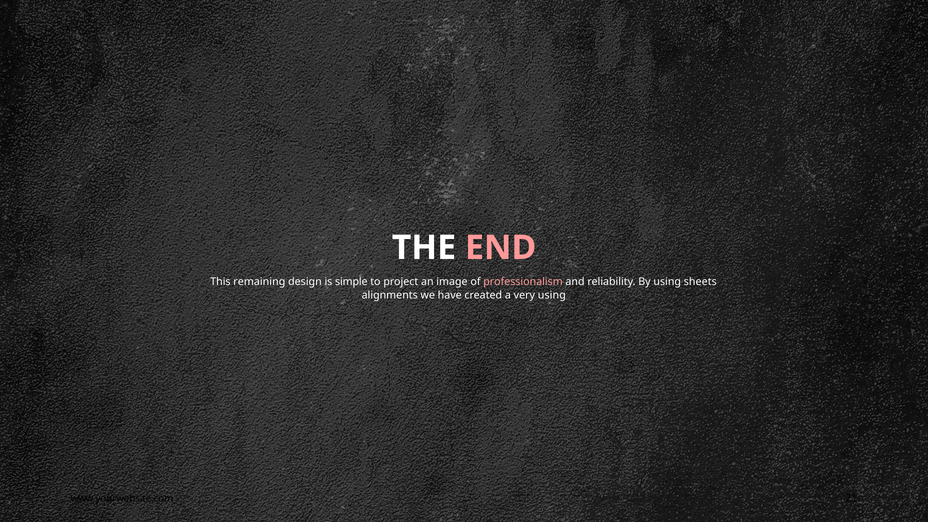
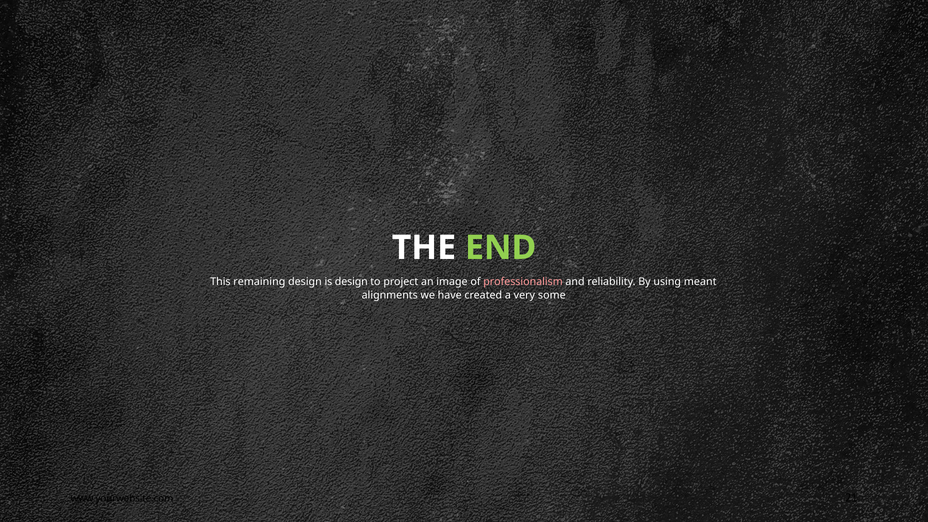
END colour: pink -> light green
is simple: simple -> design
sheets: sheets -> meant
very using: using -> some
